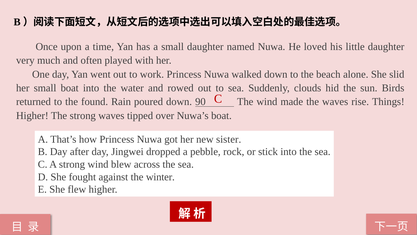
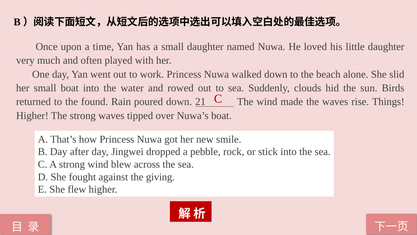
90: 90 -> 21
sister: sister -> smile
winter: winter -> giving
